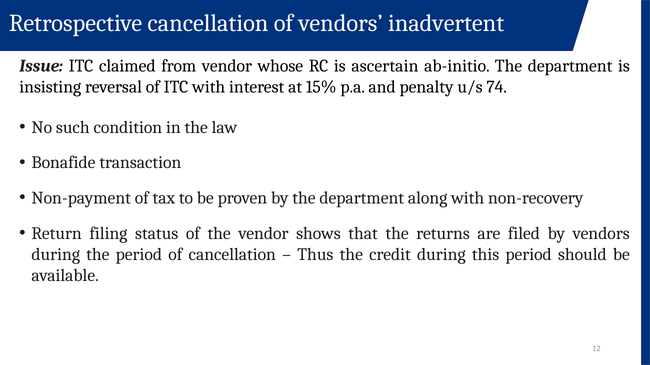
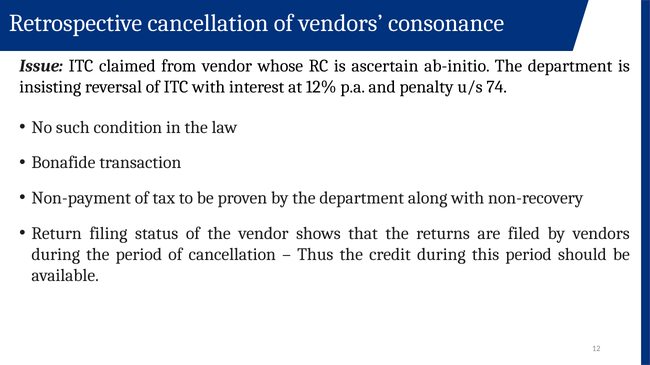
inadvertent: inadvertent -> consonance
15%: 15% -> 12%
